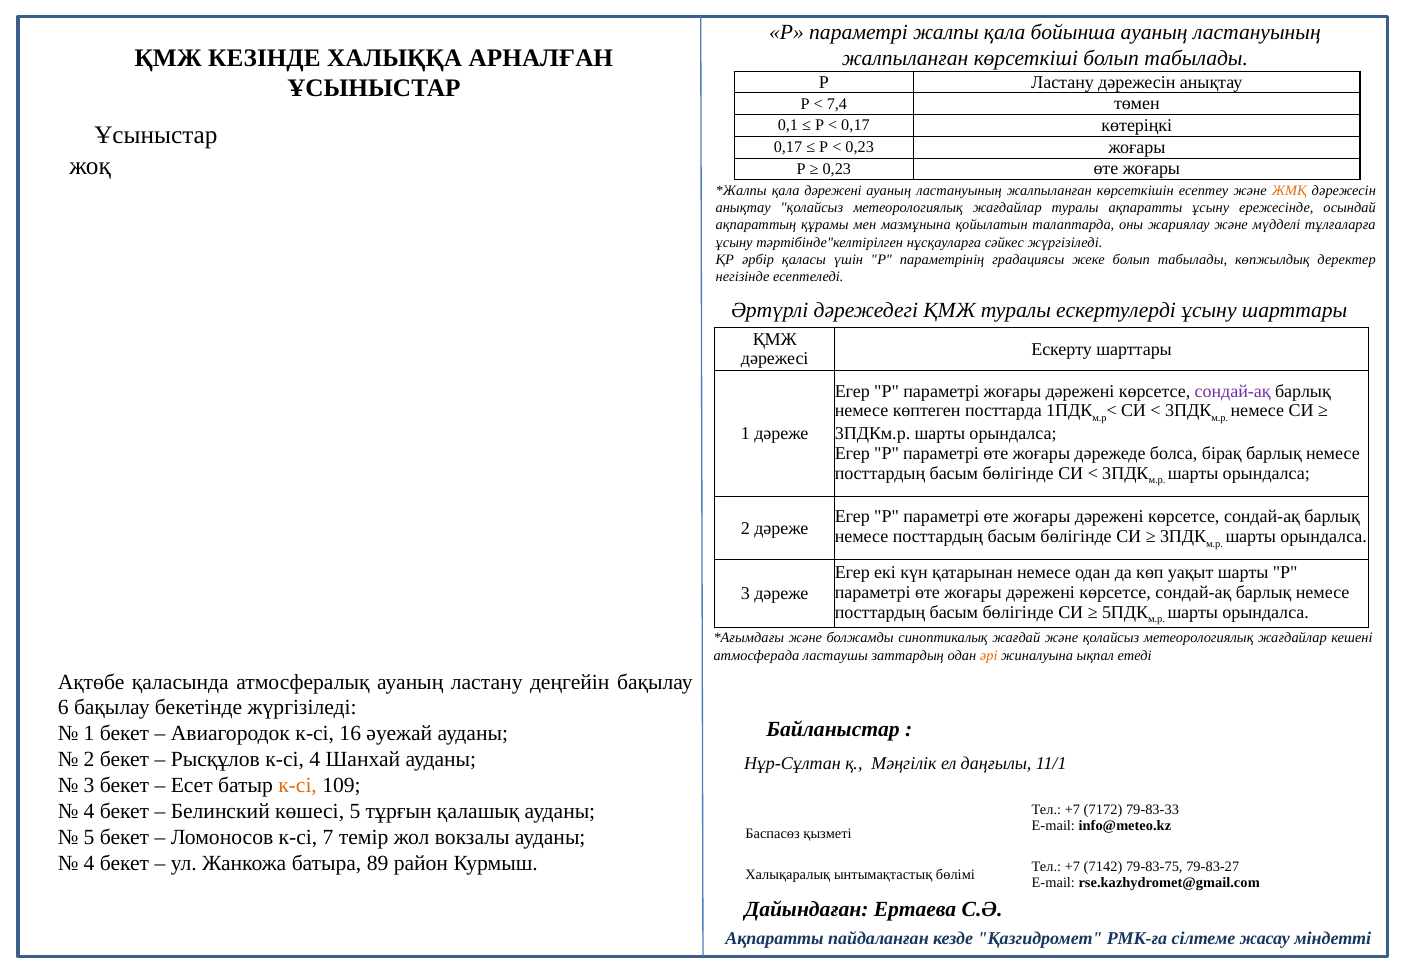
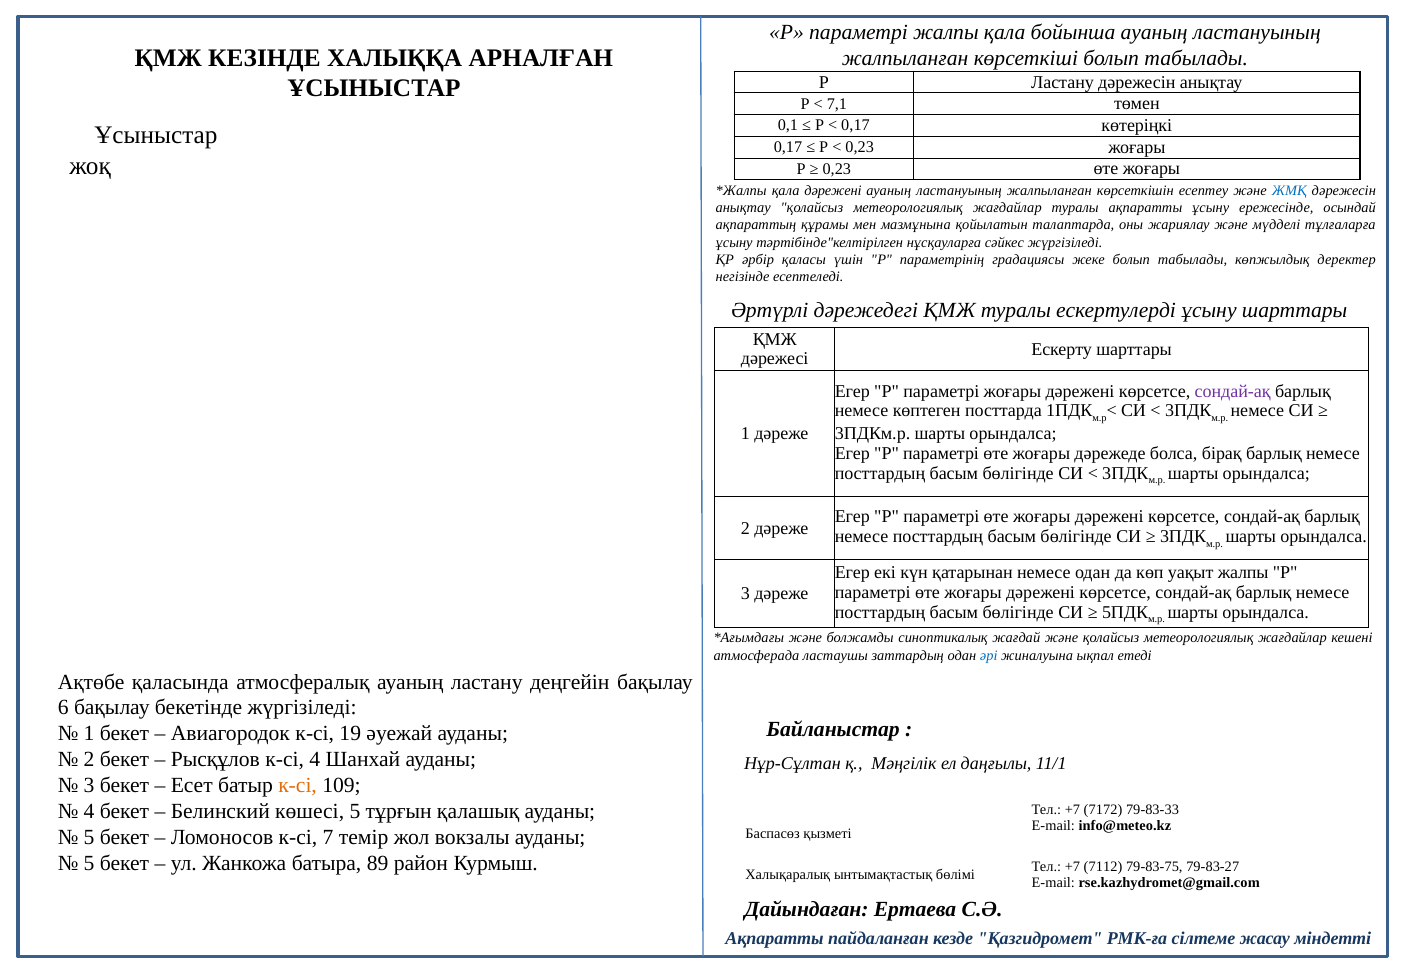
7,4: 7,4 -> 7,1
ЖМҚ colour: orange -> blue
уақыт шарты: шарты -> жалпы
әрі colour: orange -> blue
16: 16 -> 19
4 at (89, 864): 4 -> 5
7142: 7142 -> 7112
